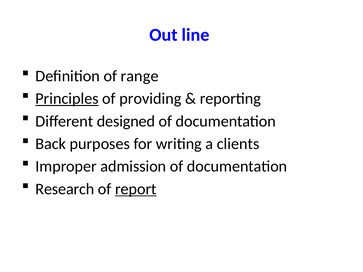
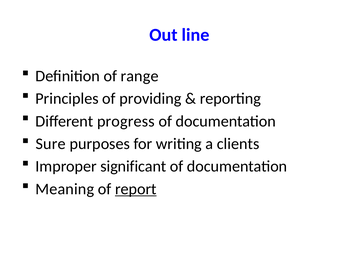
Principles underline: present -> none
designed: designed -> progress
Back: Back -> Sure
admission: admission -> significant
Research: Research -> Meaning
